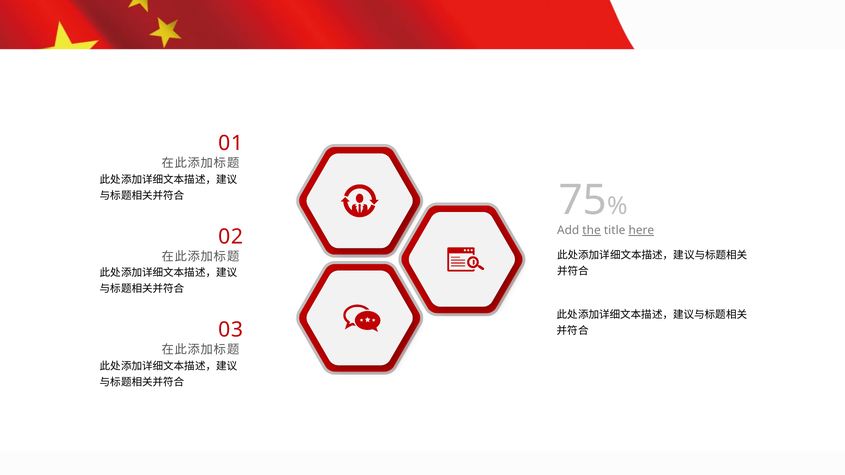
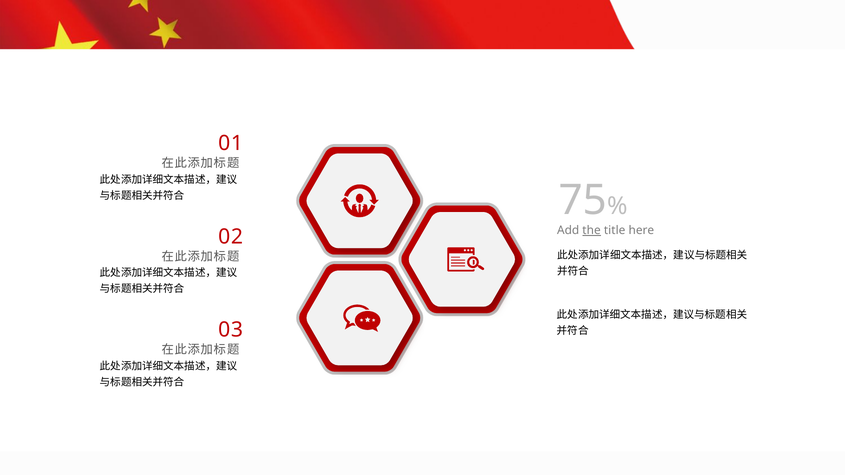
here underline: present -> none
